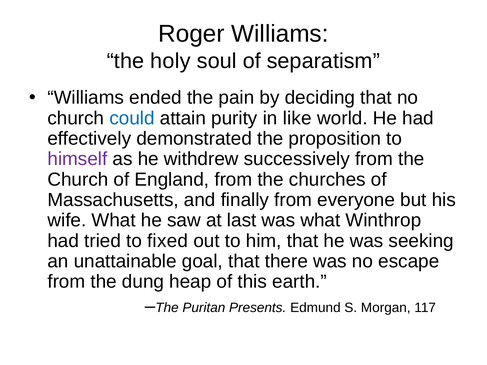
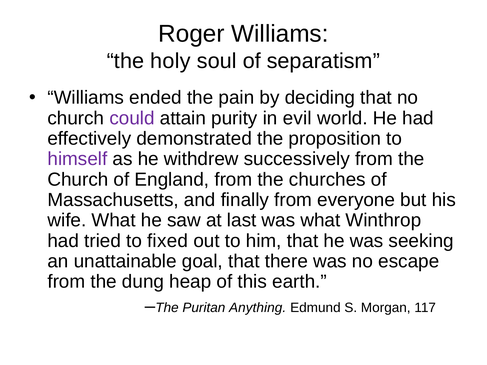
could colour: blue -> purple
like: like -> evil
Presents: Presents -> Anything
